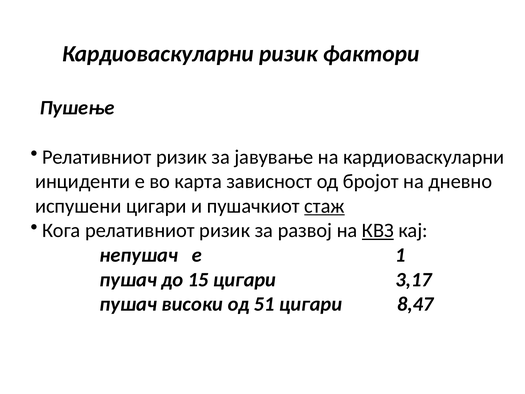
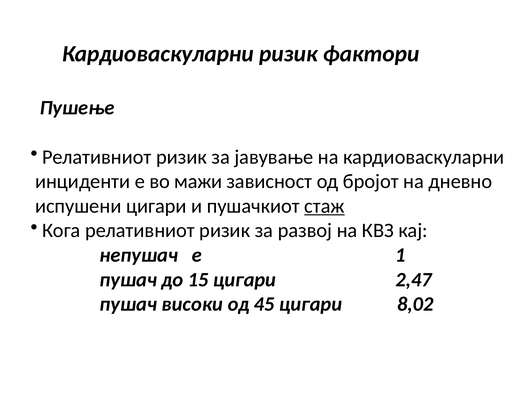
карта: карта -> мажи
КВЗ underline: present -> none
3,17: 3,17 -> 2,47
51: 51 -> 45
8,47: 8,47 -> 8,02
